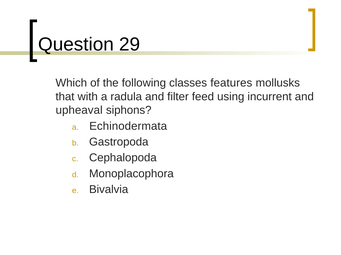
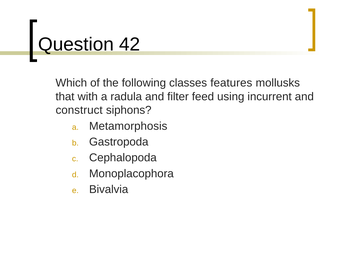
29: 29 -> 42
upheaval: upheaval -> construct
Echinodermata: Echinodermata -> Metamorphosis
